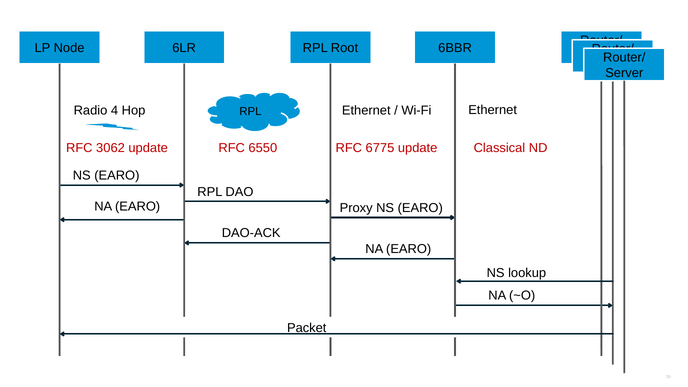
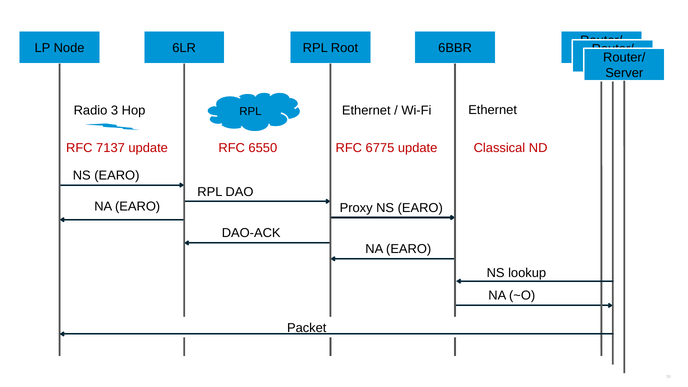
4: 4 -> 3
3062: 3062 -> 7137
